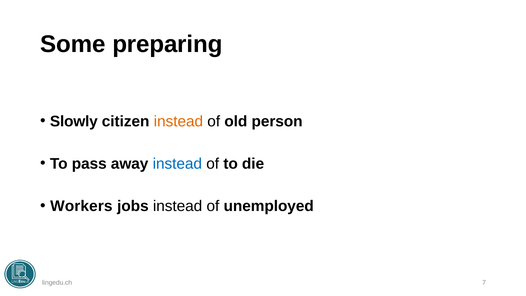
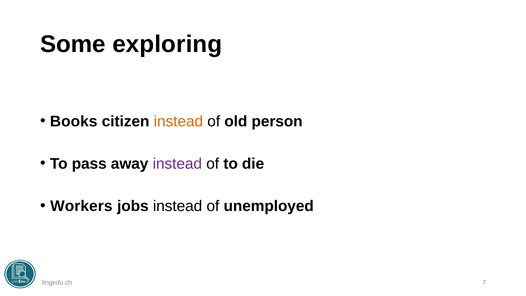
preparing: preparing -> exploring
Slowly: Slowly -> Books
instead at (177, 164) colour: blue -> purple
